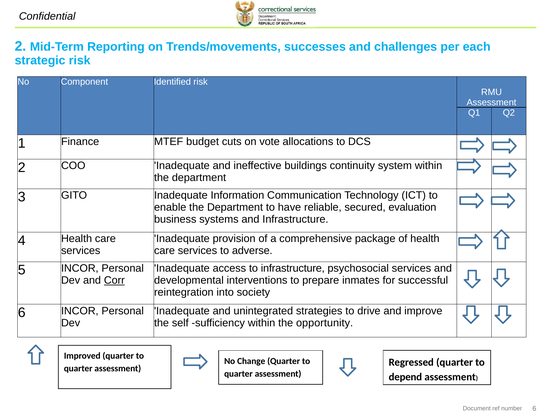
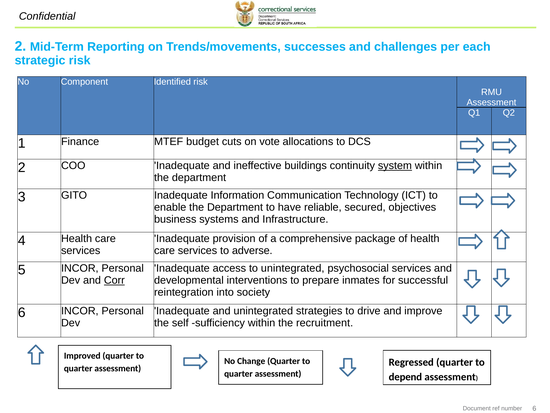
system underline: none -> present
evaluation: evaluation -> objectives
to infrastructure: infrastructure -> unintegrated
opportunity: opportunity -> recruitment
